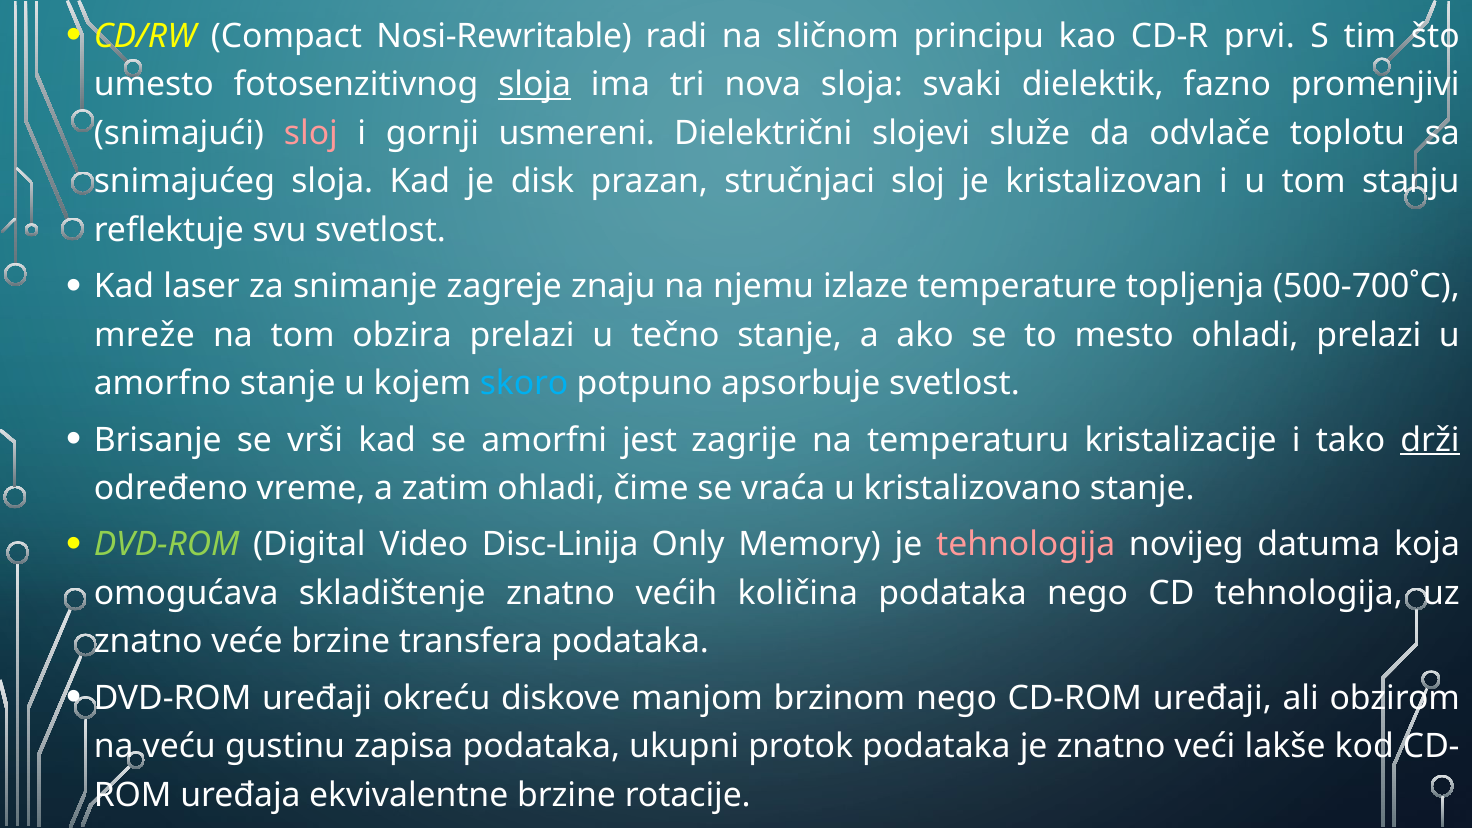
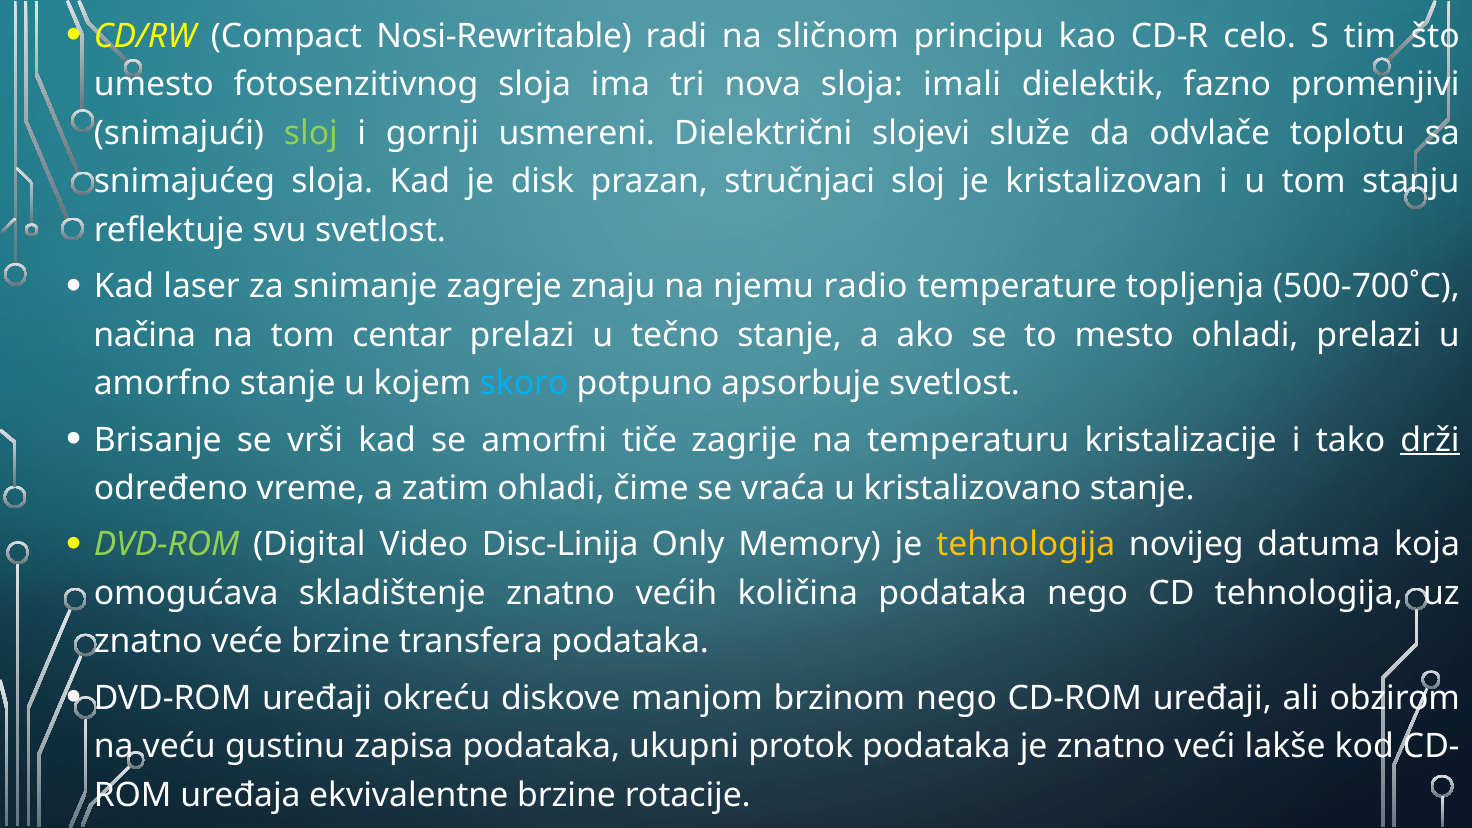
prvi: prvi -> celo
sloja at (535, 85) underline: present -> none
svaki: svaki -> imali
sloj at (311, 133) colour: pink -> light green
izlaze: izlaze -> radio
mreže: mreže -> načina
obzira: obzira -> centar
jest: jest -> tiče
tehnologija at (1026, 545) colour: pink -> yellow
